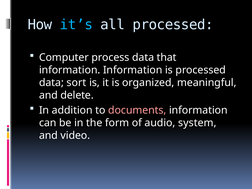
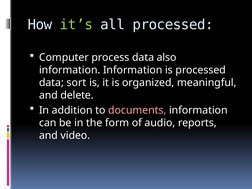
it’s colour: light blue -> light green
that: that -> also
system: system -> reports
